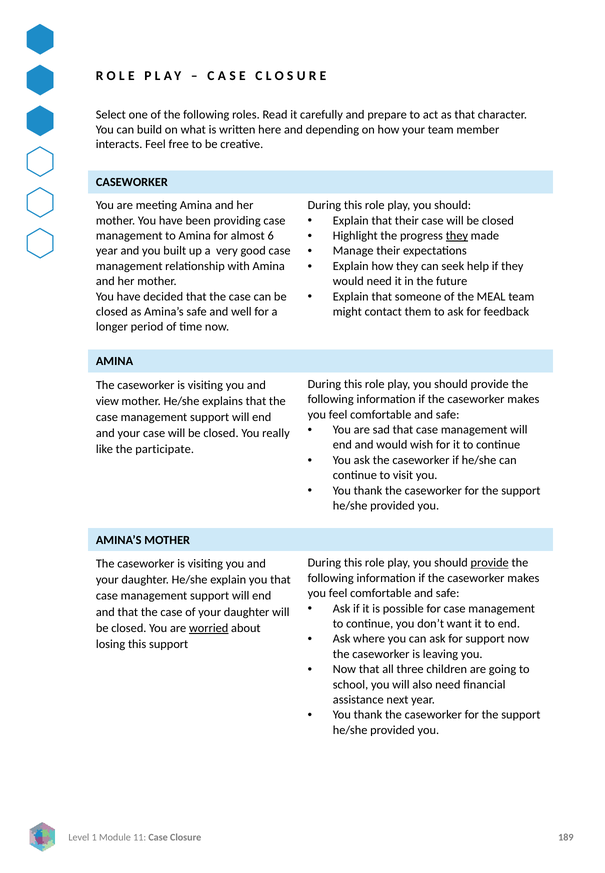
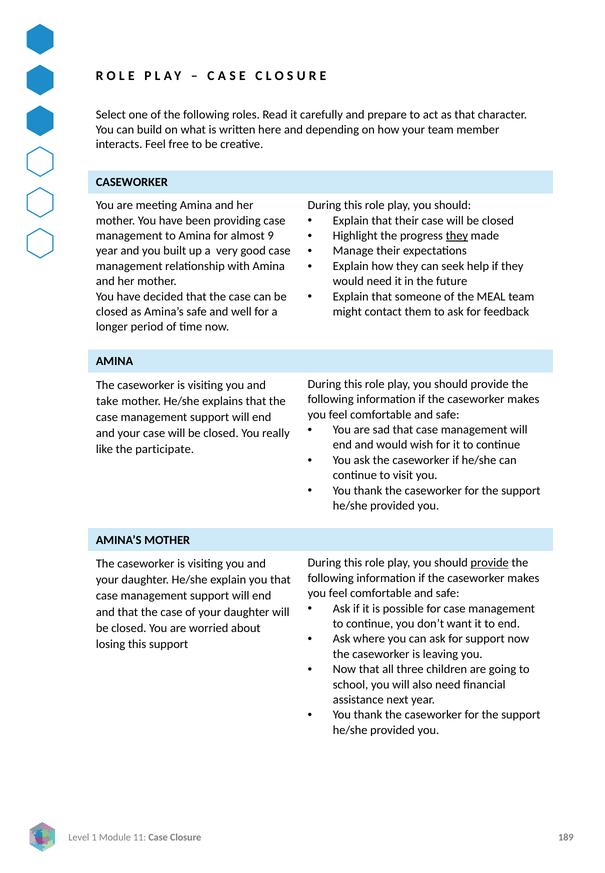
6: 6 -> 9
view: view -> take
worried underline: present -> none
